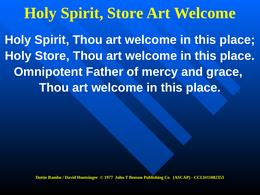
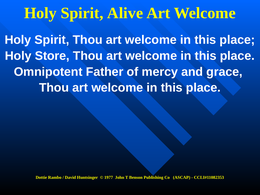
Spirit Store: Store -> Alive
